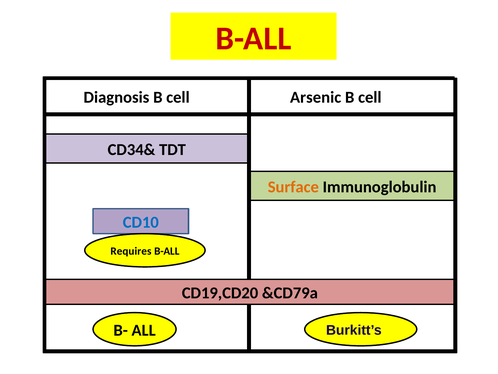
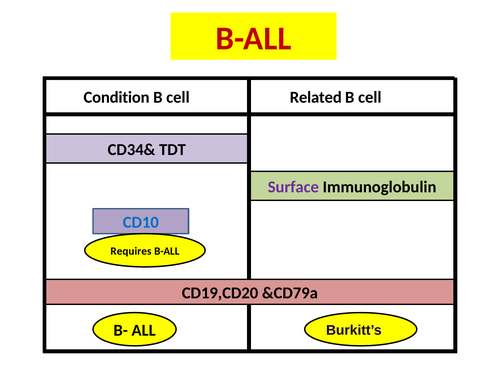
Diagnosis: Diagnosis -> Condition
Arsenic: Arsenic -> Related
Surface colour: orange -> purple
